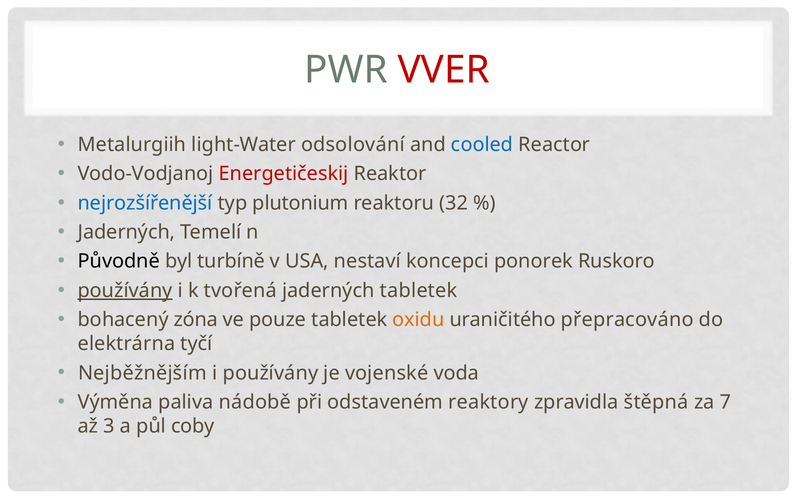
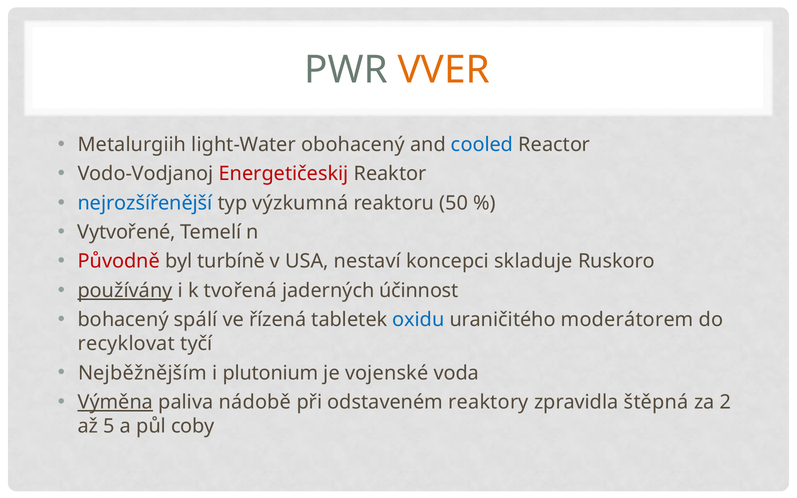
VVER colour: red -> orange
odsolování: odsolování -> obohacený
plutonium: plutonium -> výzkumná
32: 32 -> 50
Jaderných at (126, 232): Jaderných -> Vytvořené
Původně colour: black -> red
ponorek: ponorek -> skladuje
jaderných tabletek: tabletek -> účinnost
zóna: zóna -> spálí
pouze: pouze -> řízená
oxidu colour: orange -> blue
přepracováno: přepracováno -> moderátorem
elektrárna: elektrárna -> recyklovat
i používány: používány -> plutonium
Výměna underline: none -> present
7: 7 -> 2
3: 3 -> 5
